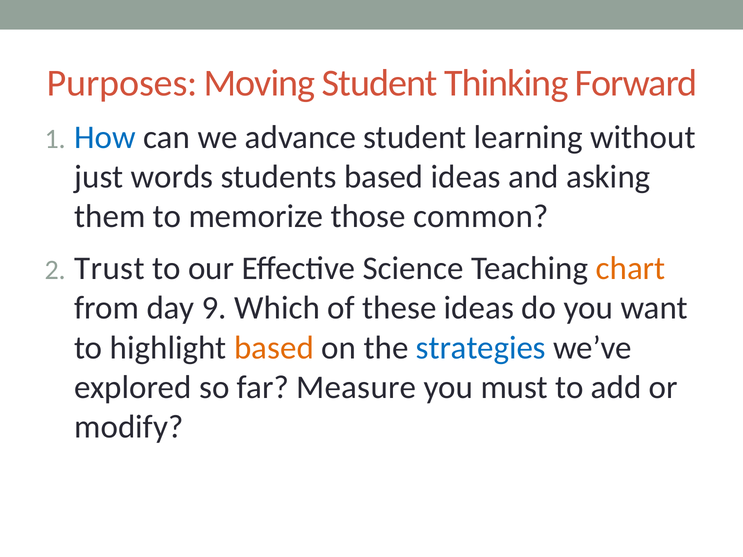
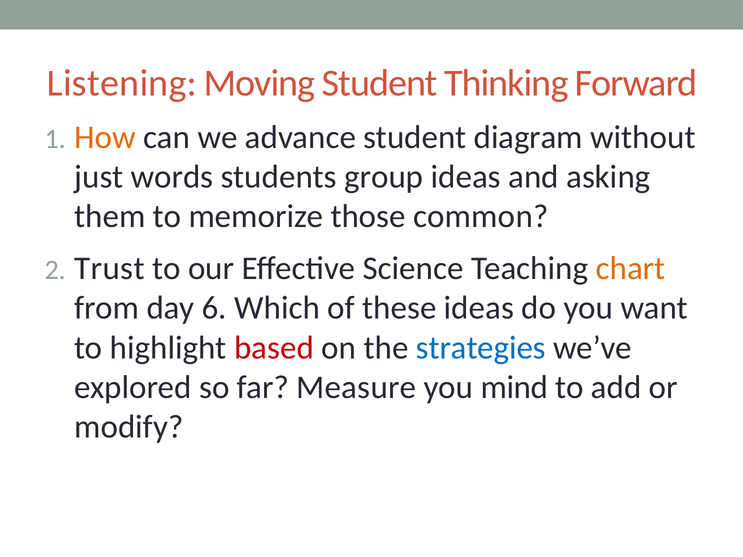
Purposes: Purposes -> Listening
How colour: blue -> orange
learning: learning -> diagram
students based: based -> group
9: 9 -> 6
based at (274, 348) colour: orange -> red
must: must -> mind
